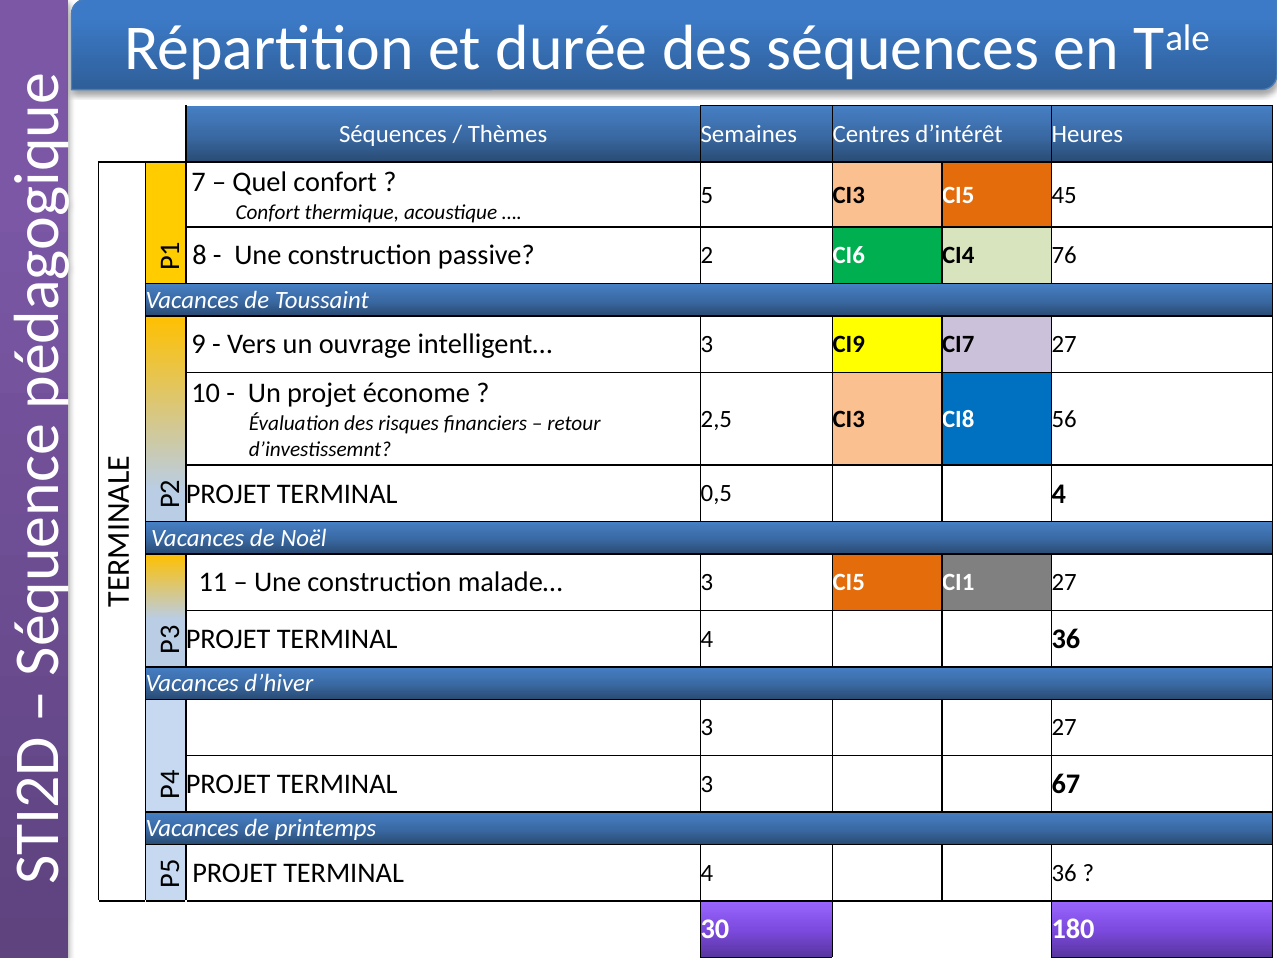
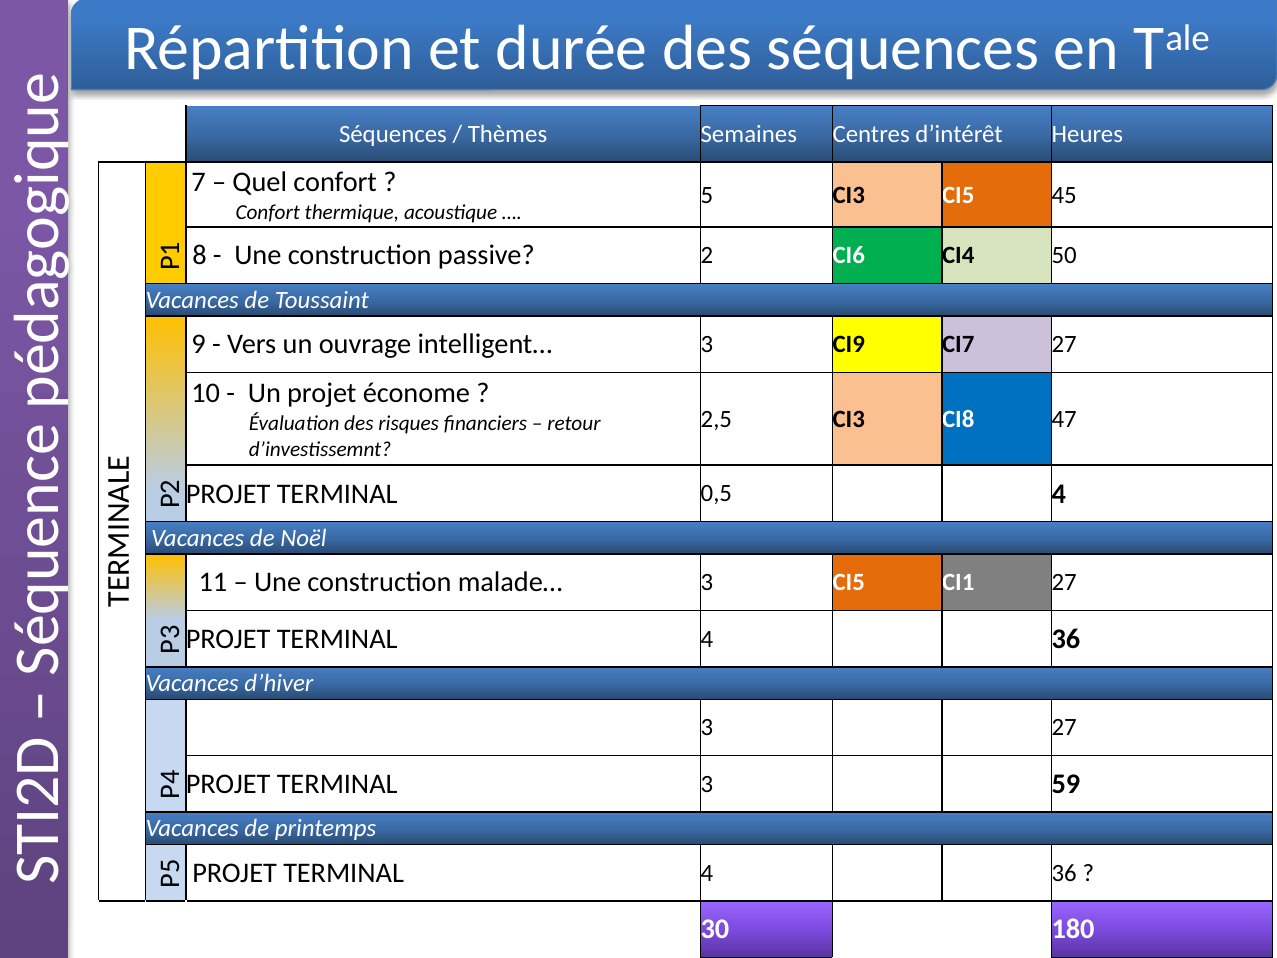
76: 76 -> 50
56: 56 -> 47
67: 67 -> 59
